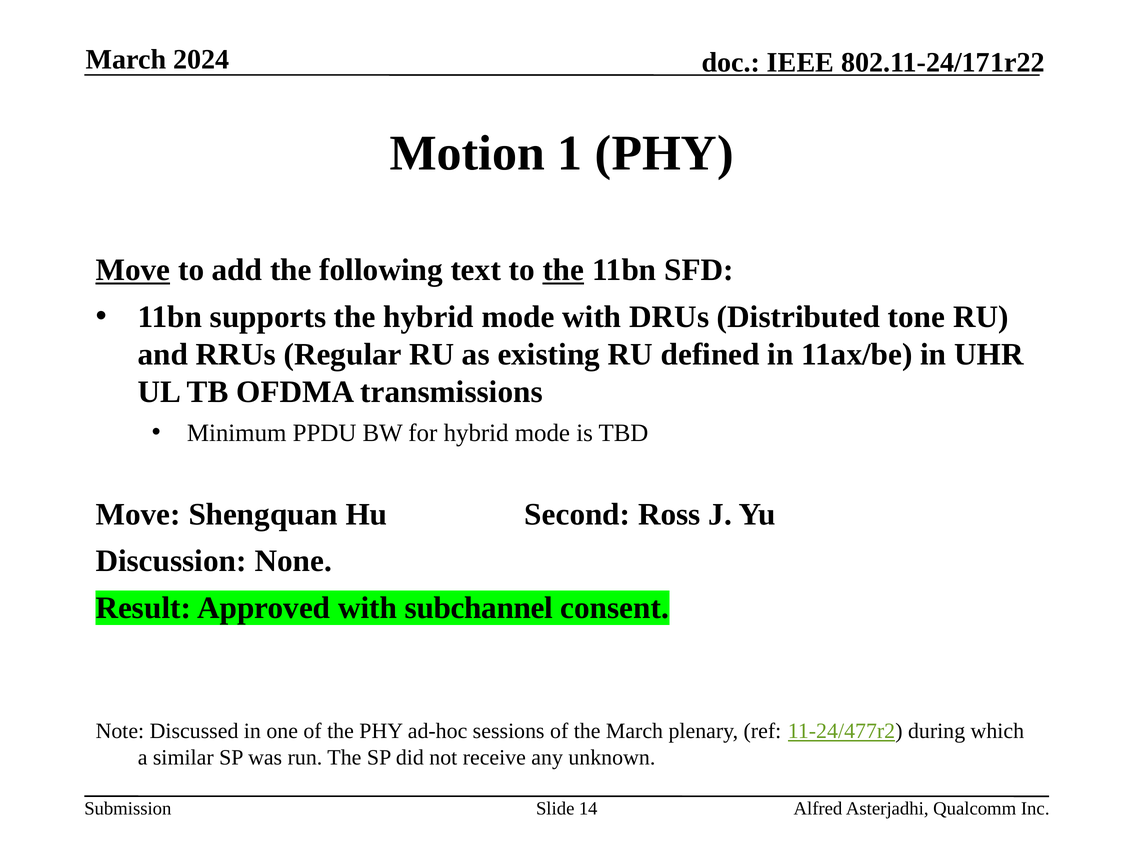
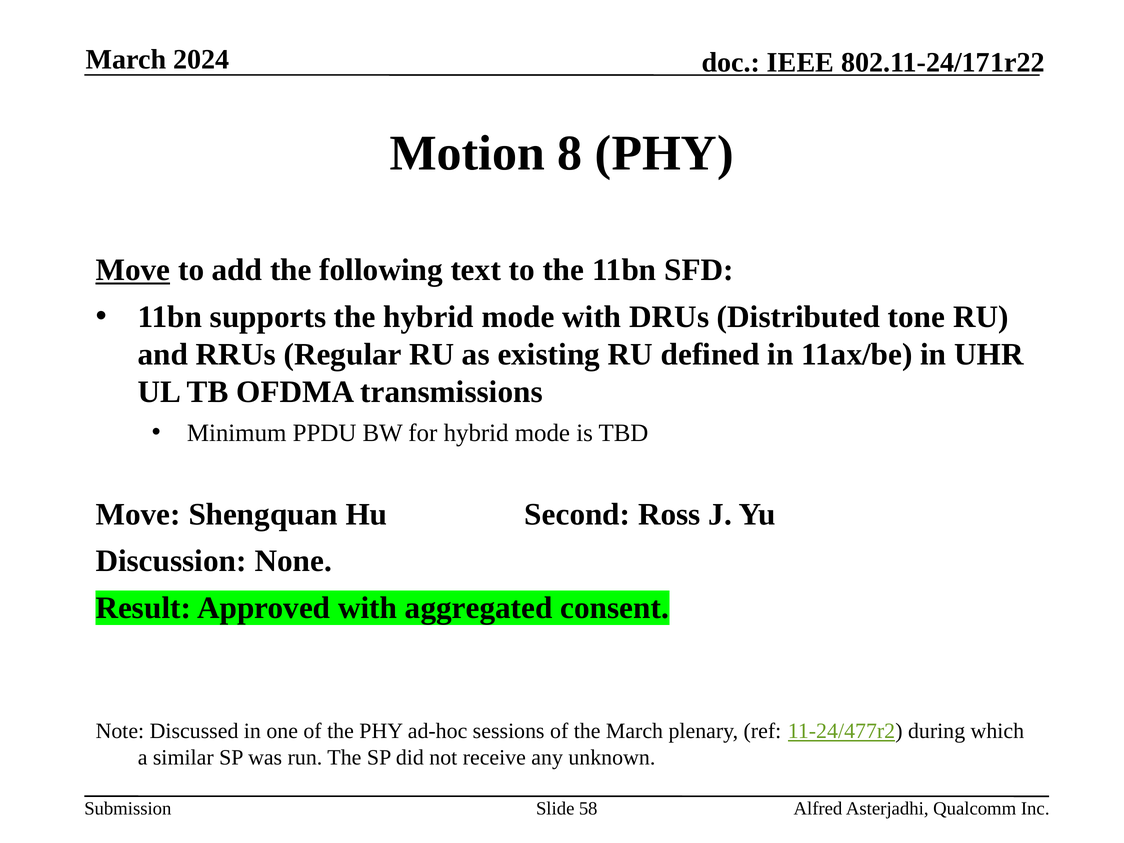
1: 1 -> 8
the at (563, 270) underline: present -> none
subchannel: subchannel -> aggregated
14: 14 -> 58
